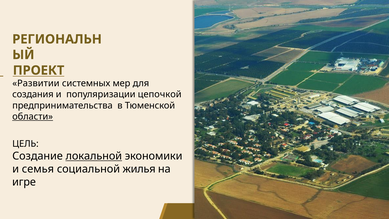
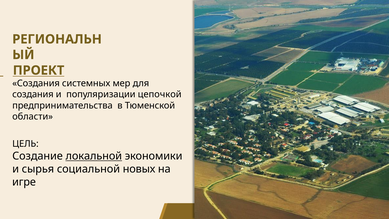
Развитии at (36, 83): Развитии -> Создания
области underline: present -> none
семья: семья -> сырья
жилья: жилья -> новых
